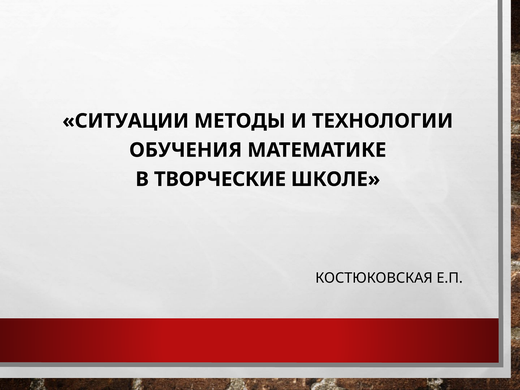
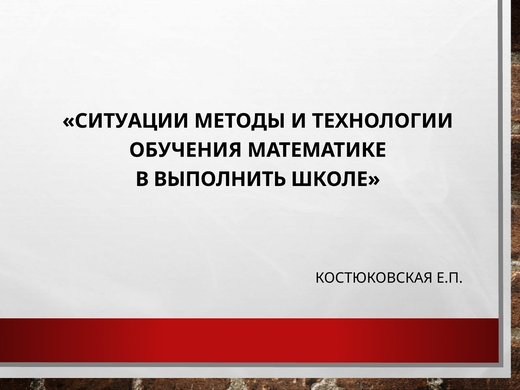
ТВОРЧЕСКИЕ: ТВОРЧЕСКИЕ -> ВЫПОЛНИТЬ
